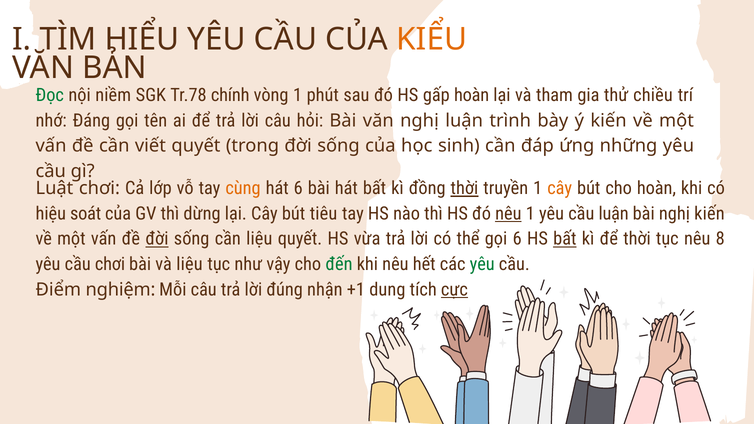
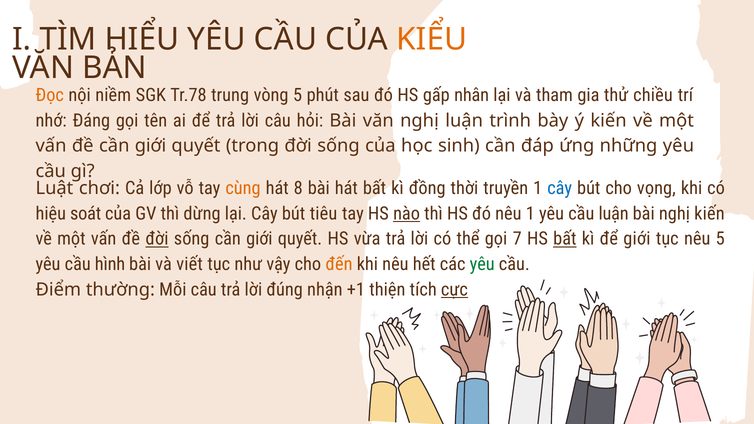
Đọc colour: green -> orange
chính: chính -> trung
vòng 1: 1 -> 5
gấp hoàn: hoàn -> nhân
đề cần viết: viết -> giới
hát 6: 6 -> 8
thời at (464, 188) underline: present -> none
cây at (560, 188) colour: orange -> blue
cho hoàn: hoàn -> vọng
nào underline: none -> present
nêu at (508, 214) underline: present -> none
sống cần liệu: liệu -> giới
gọi 6: 6 -> 7
để thời: thời -> giới
nêu 8: 8 -> 5
cầu chơi: chơi -> hình
và liệu: liệu -> viết
đến colour: green -> orange
nghiệm: nghiệm -> thường
dung: dung -> thiện
